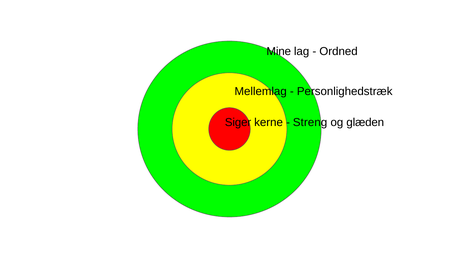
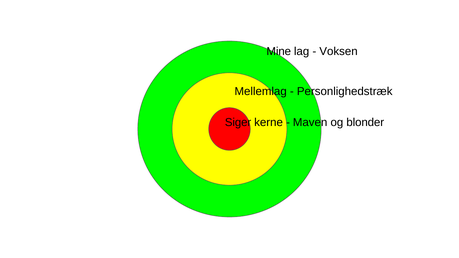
Ordned: Ordned -> Voksen
Streng: Streng -> Maven
glæden: glæden -> blonder
